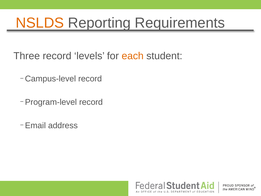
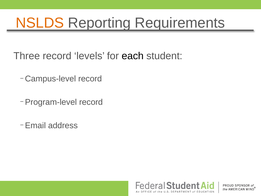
each colour: orange -> black
